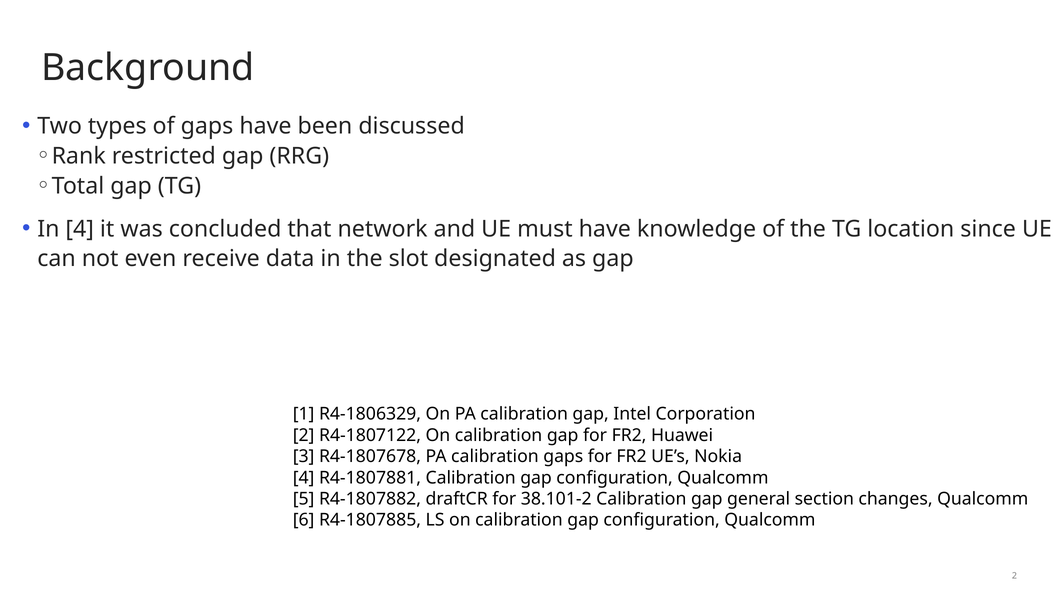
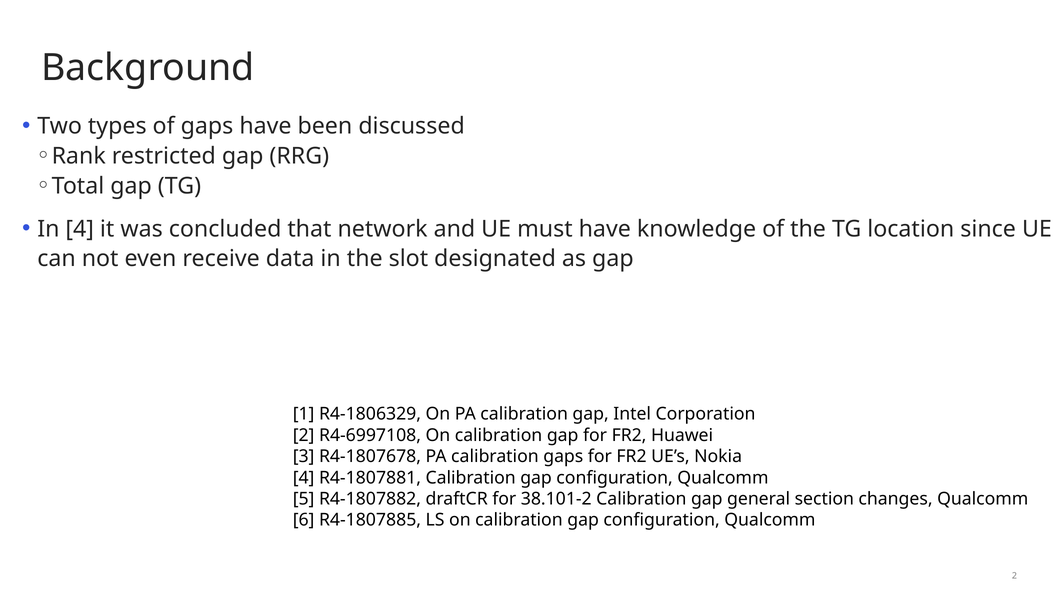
R4-1807122: R4-1807122 -> R4-6997108
